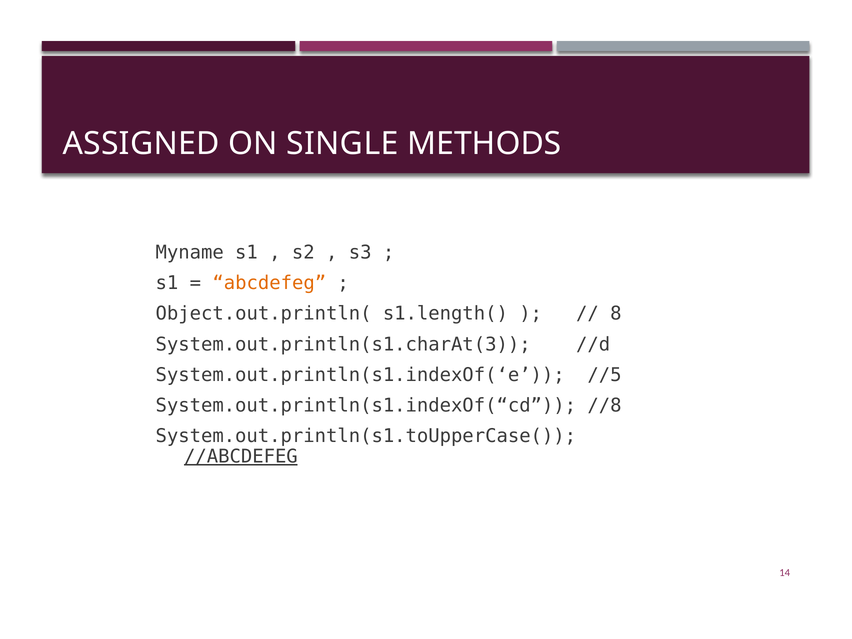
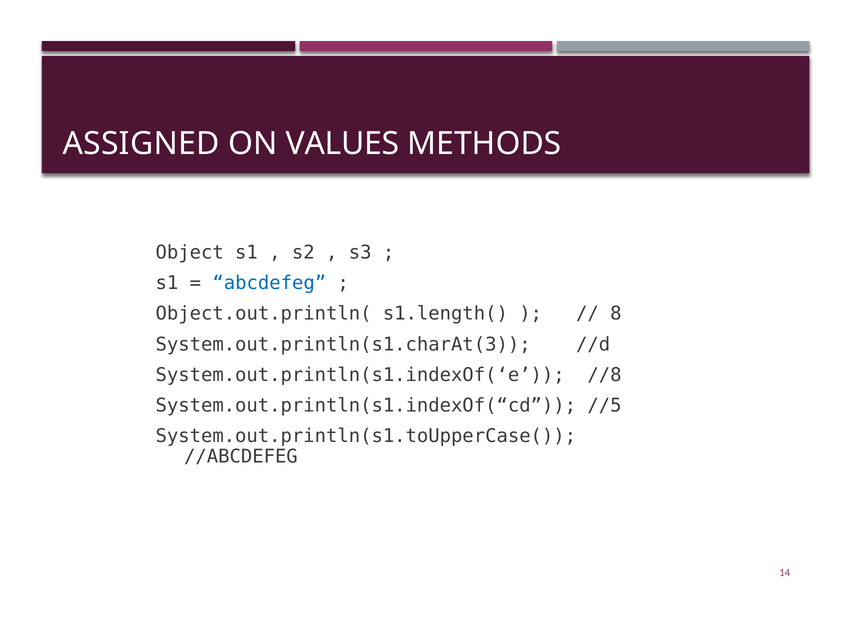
SINGLE: SINGLE -> VALUES
Myname: Myname -> Object
abcdefeg colour: orange -> blue
//5: //5 -> //8
//8: //8 -> //5
//ABCDEFEG underline: present -> none
